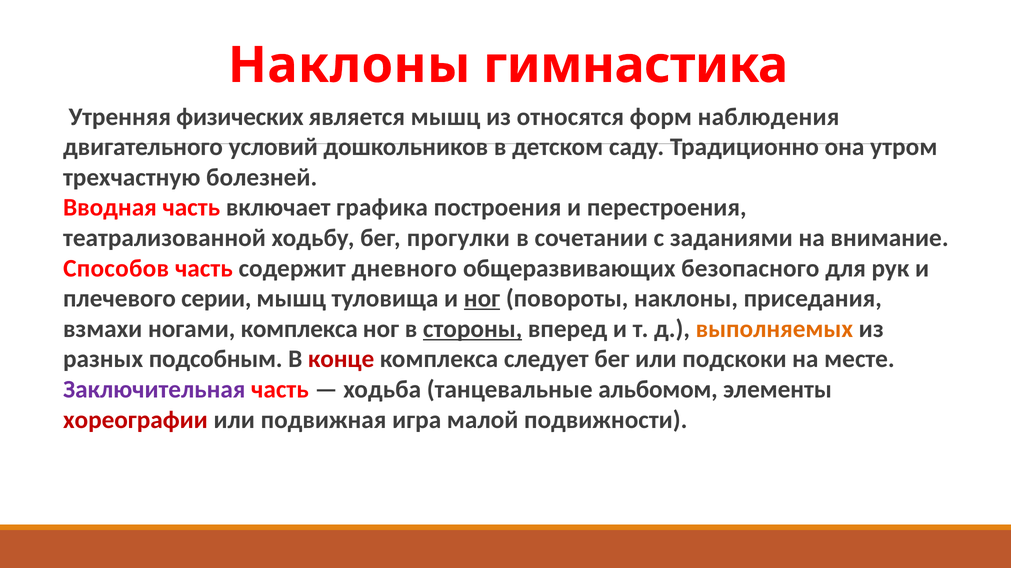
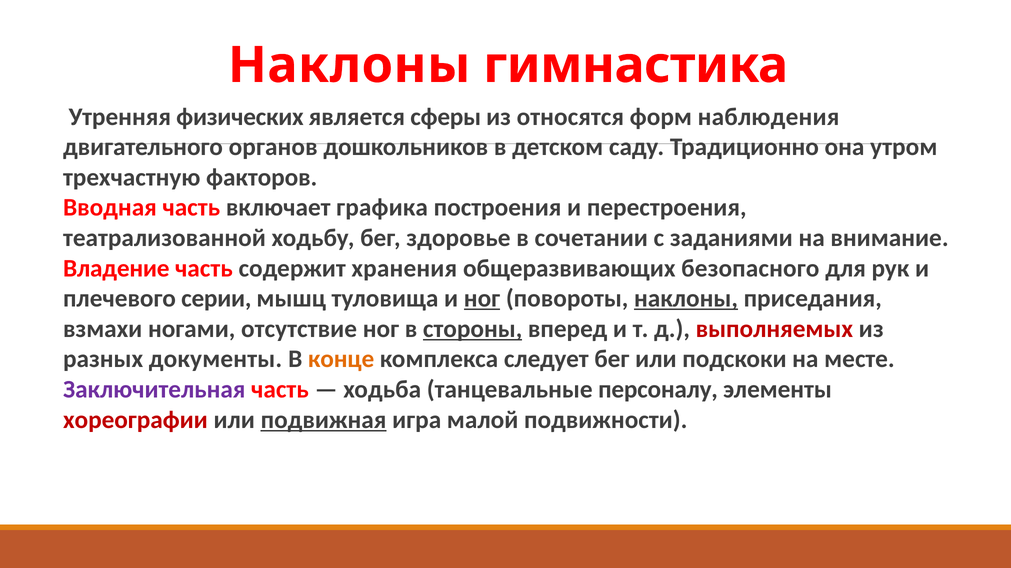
является мышц: мышц -> сферы
условий: условий -> органов
болезней: болезней -> факторов
прогулки: прогулки -> здоровье
Способов: Способов -> Владение
дневного: дневного -> хранения
наклоны at (686, 299) underline: none -> present
ногами комплекса: комплекса -> отсутствие
выполняемых colour: orange -> red
подсобным: подсобным -> документы
конце colour: red -> orange
альбомом: альбомом -> персоналу
подвижная underline: none -> present
